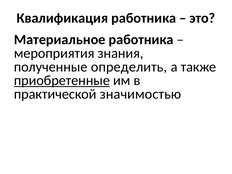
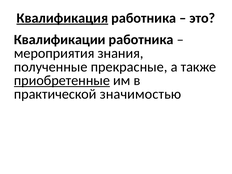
Квалификация underline: none -> present
Материальное: Материальное -> Квалификации
определить: определить -> прекрасные
